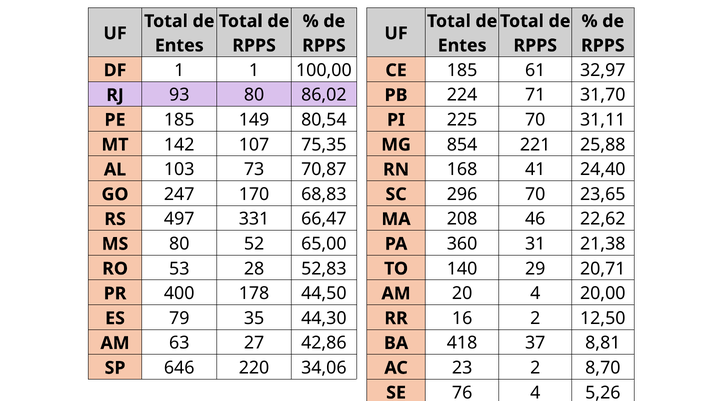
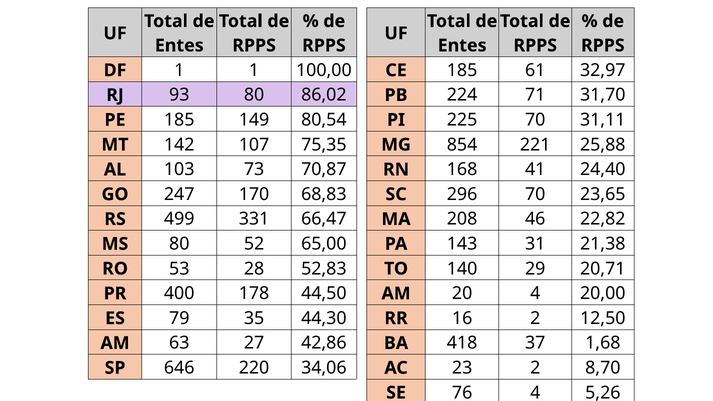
497: 497 -> 499
22,62: 22,62 -> 22,82
360: 360 -> 143
8,81: 8,81 -> 1,68
